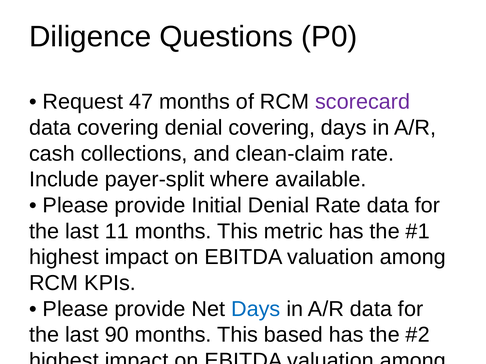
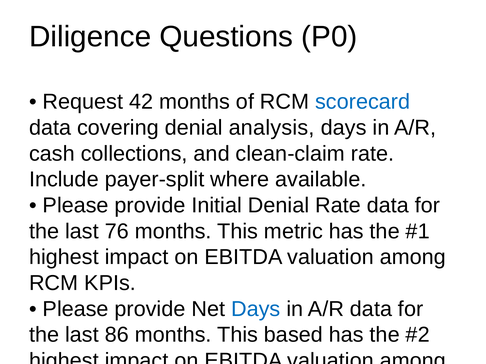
47: 47 -> 42
scorecard colour: purple -> blue
denial covering: covering -> analysis
11: 11 -> 76
90: 90 -> 86
